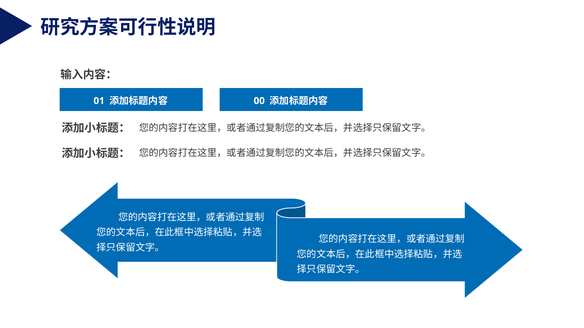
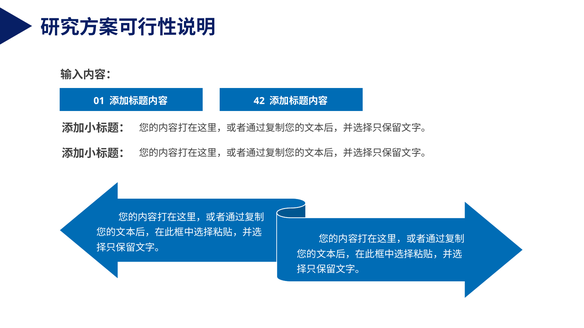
00: 00 -> 42
